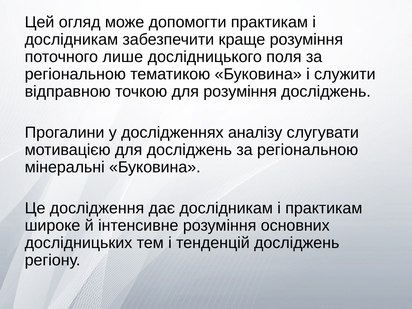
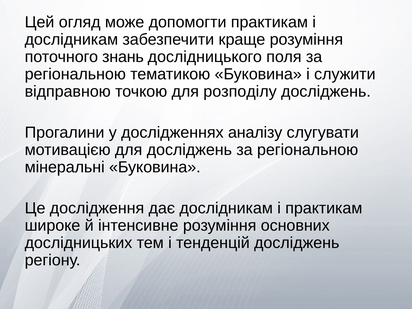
лише: лише -> знань
для розуміння: розуміння -> розподілу
